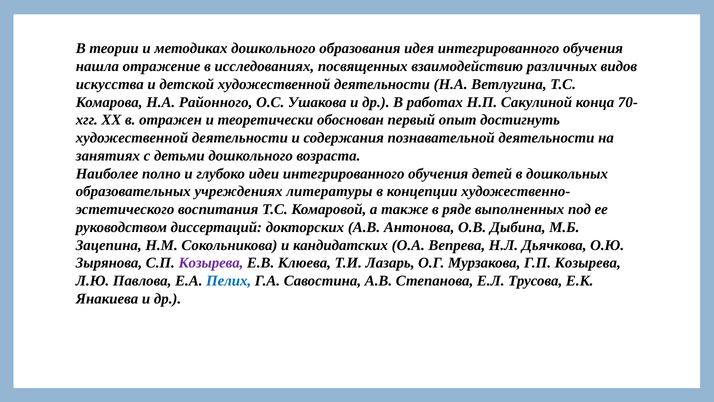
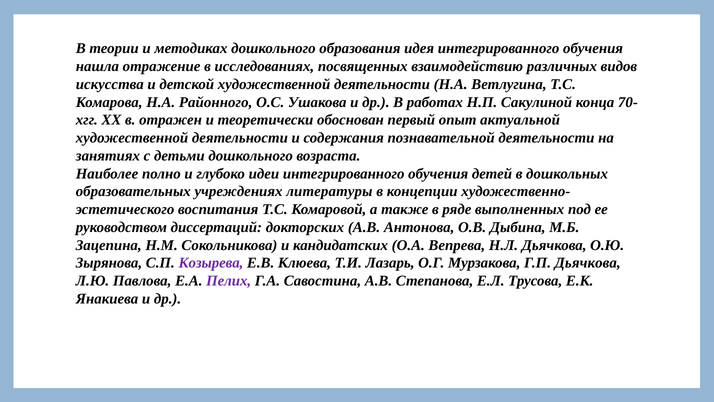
достигнуть: достигнуть -> актуальной
Г.П Козырева: Козырева -> Дьячкова
Пелих colour: blue -> purple
